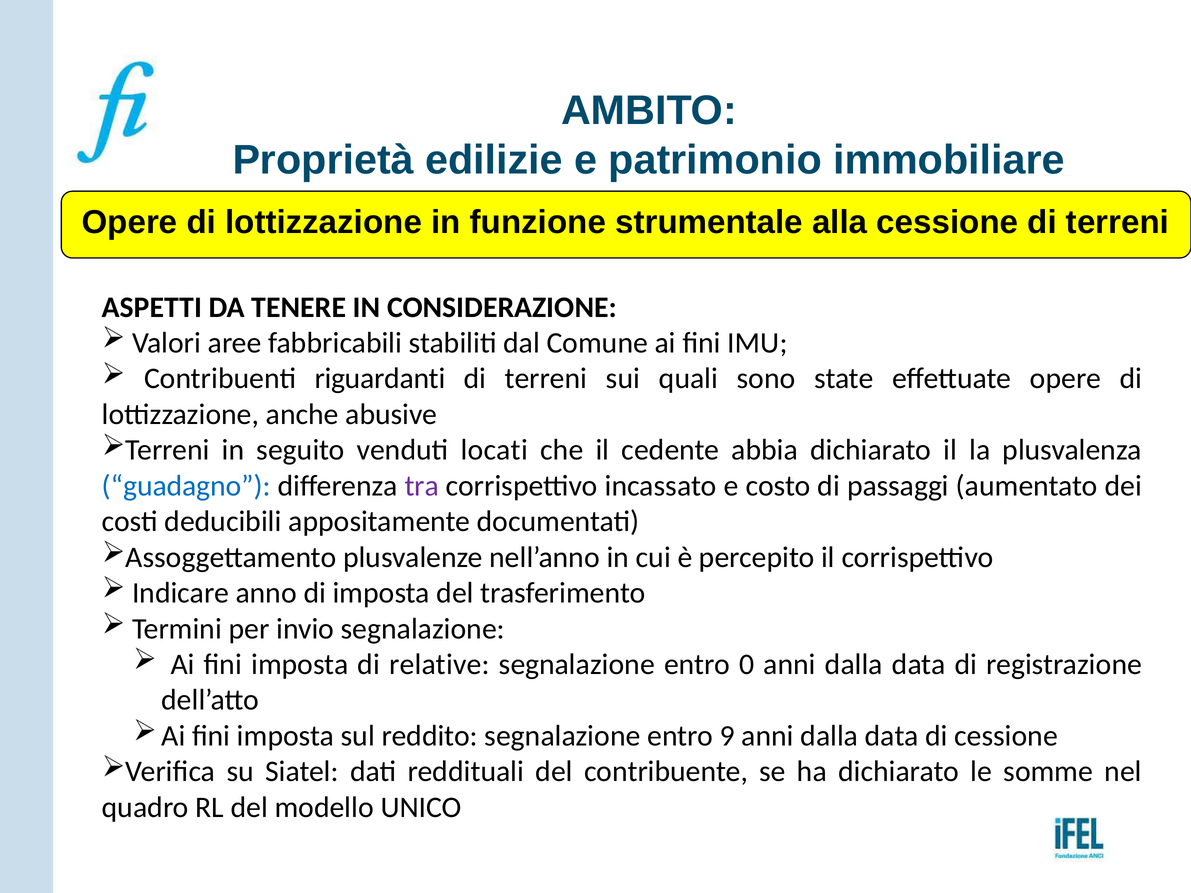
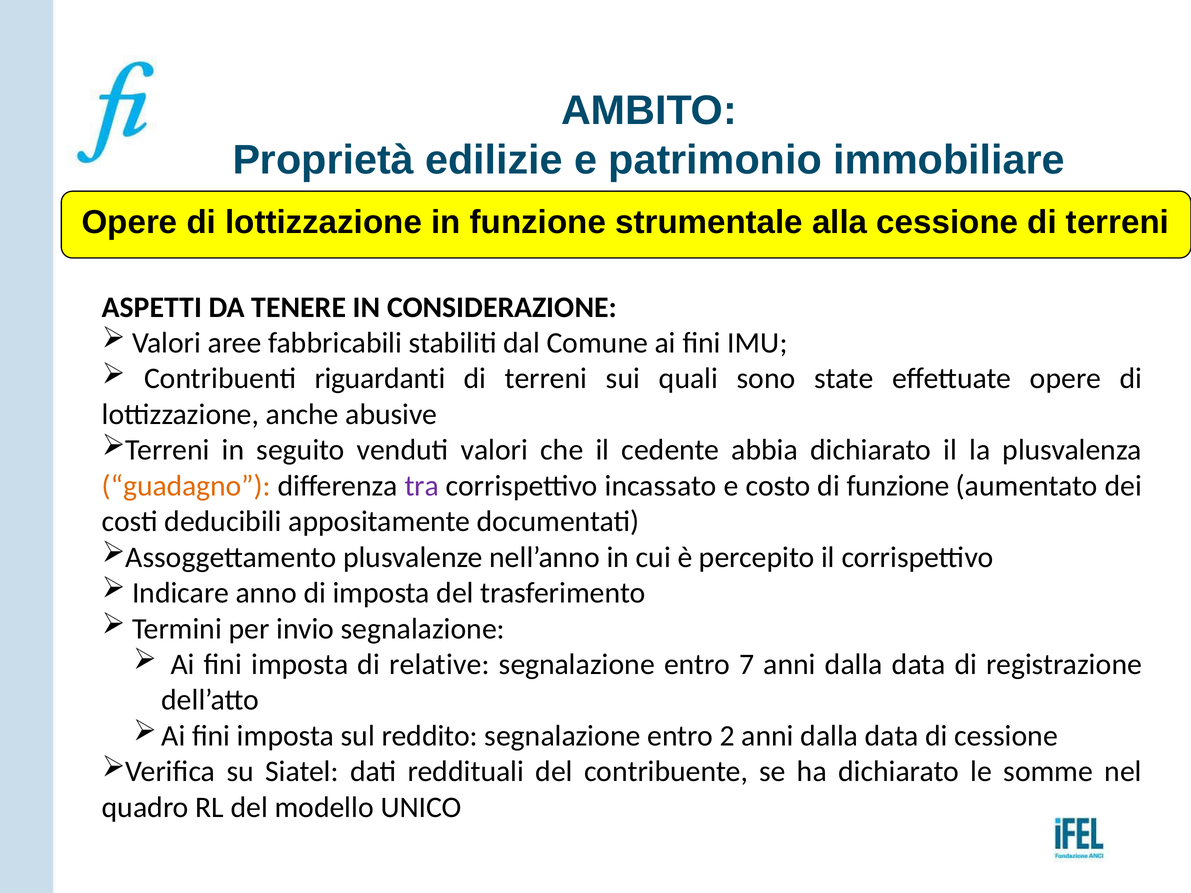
venduti locati: locati -> valori
guadagno colour: blue -> orange
di passaggi: passaggi -> funzione
0: 0 -> 7
9: 9 -> 2
